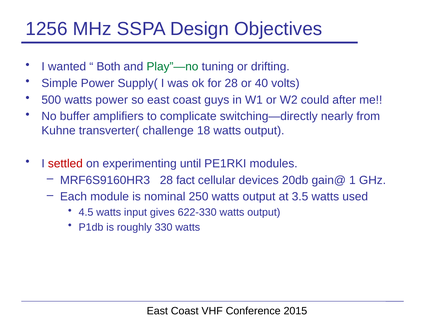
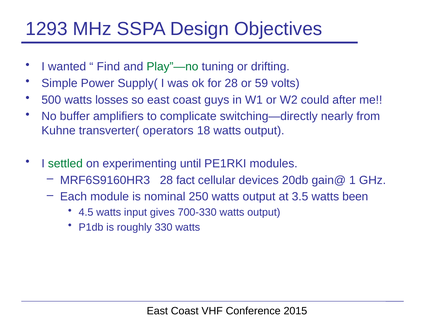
1256: 1256 -> 1293
Both: Both -> Find
40: 40 -> 59
watts power: power -> losses
challenge: challenge -> operators
settled colour: red -> green
used: used -> been
622-330: 622-330 -> 700-330
